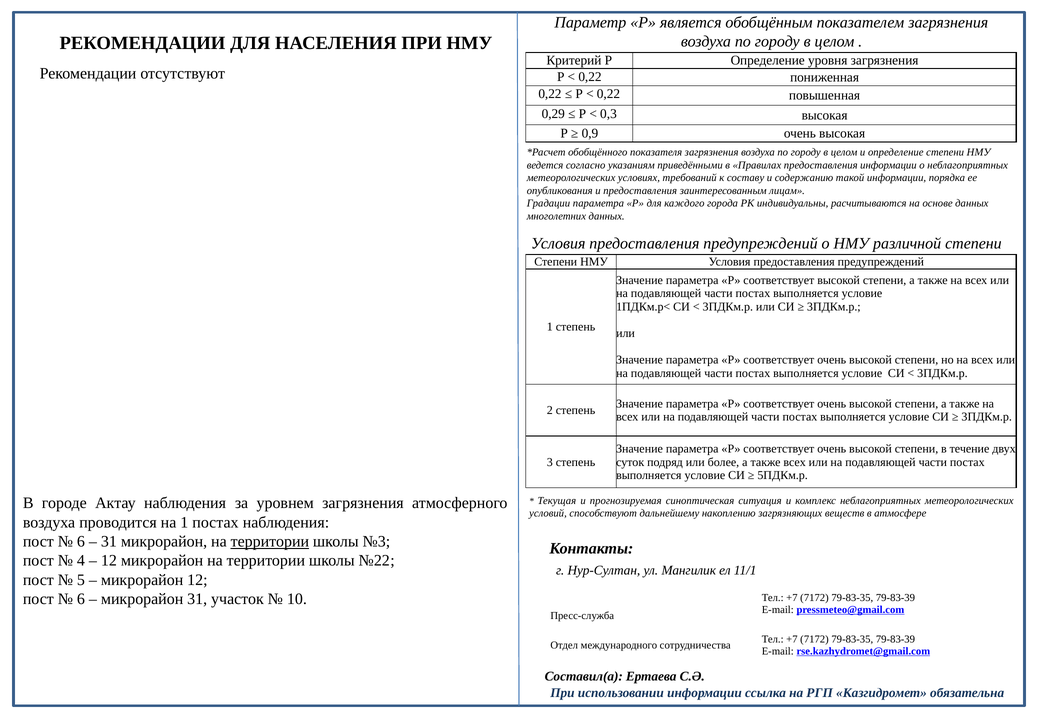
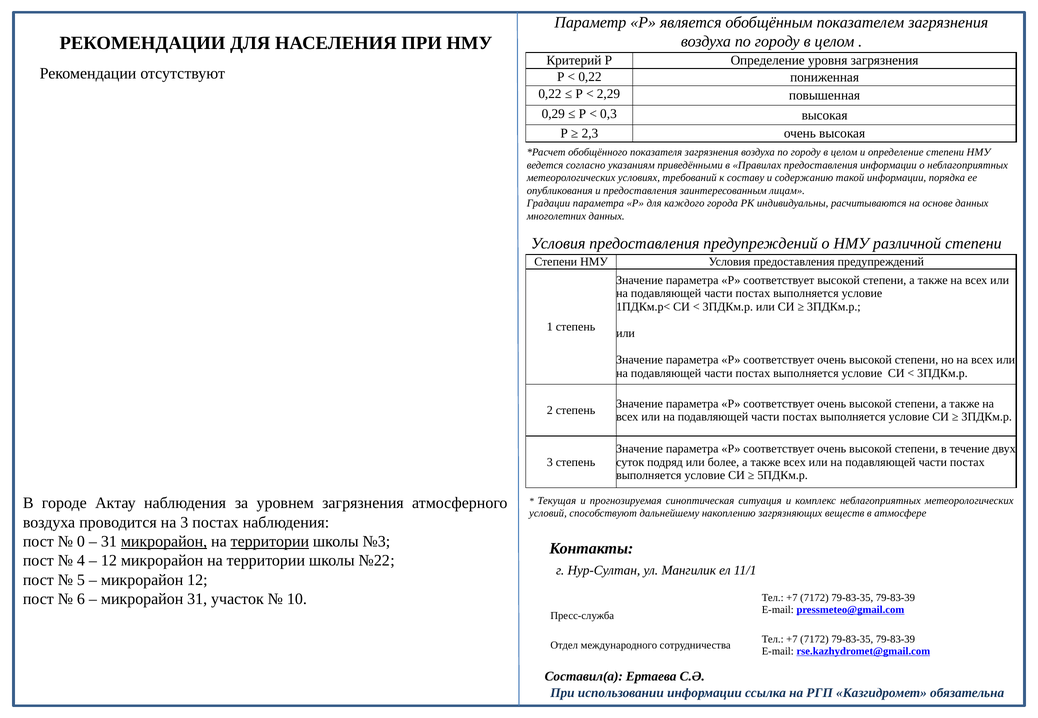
0,22 at (608, 94): 0,22 -> 2,29
0,9: 0,9 -> 2,3
на 1: 1 -> 3
6 at (81, 542): 6 -> 0
микрорайон at (164, 542) underline: none -> present
